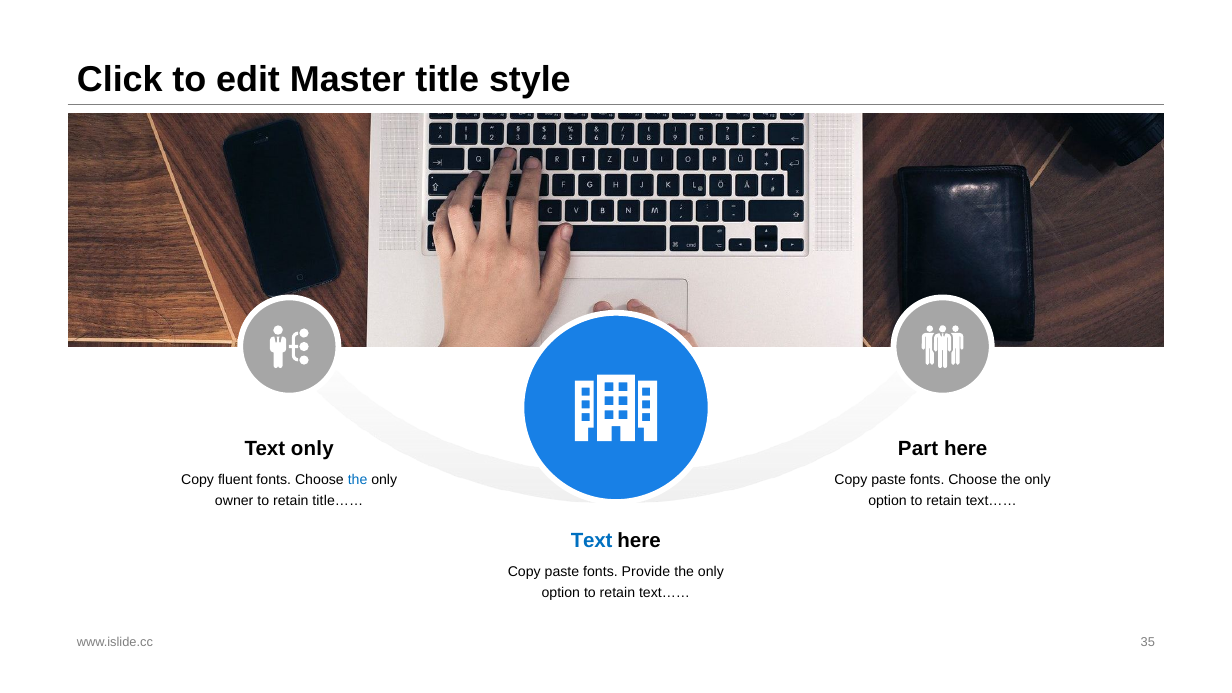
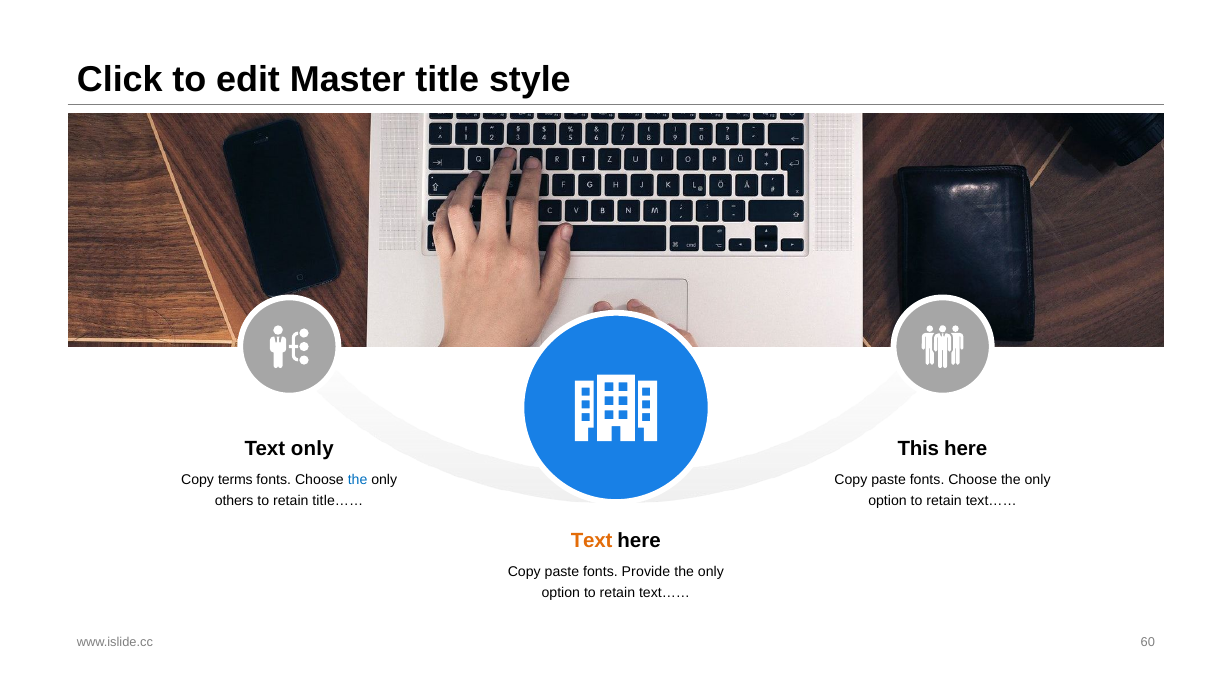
Part: Part -> This
fluent: fluent -> terms
owner: owner -> others
Text at (592, 540) colour: blue -> orange
35: 35 -> 60
